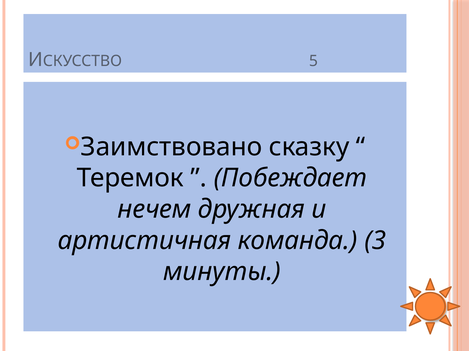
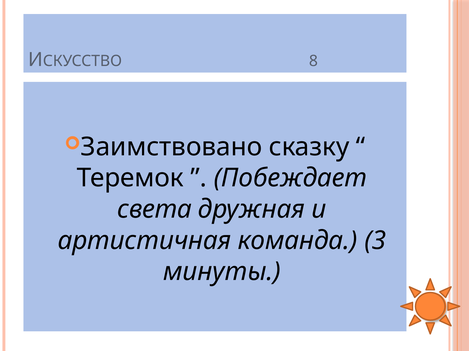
5: 5 -> 8
нечем: нечем -> света
